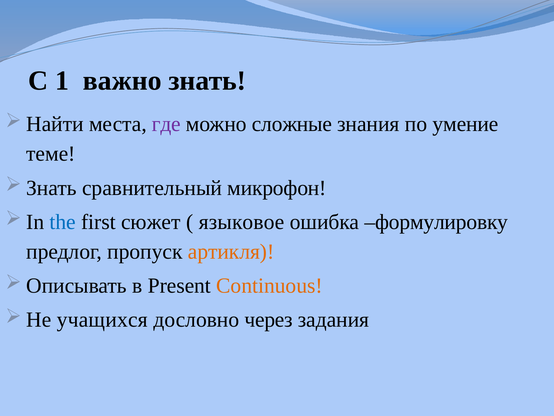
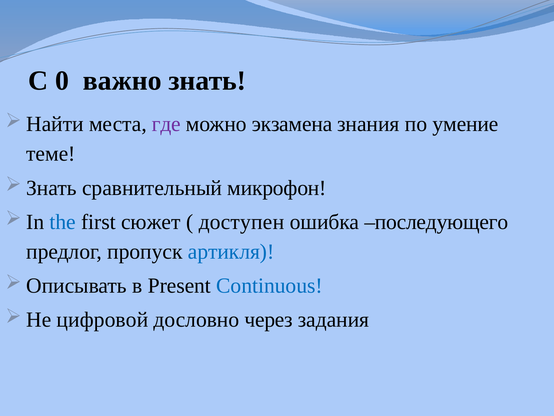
1: 1 -> 0
сложные: сложные -> экзамена
языковое: языковое -> доступен
формулировку: формулировку -> последующего
артикля colour: orange -> blue
Continuous colour: orange -> blue
учащихся: учащихся -> цифровой
